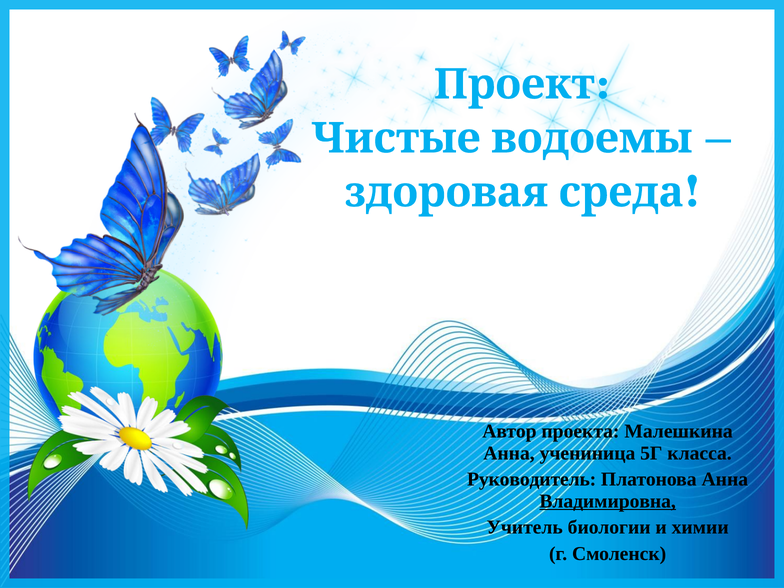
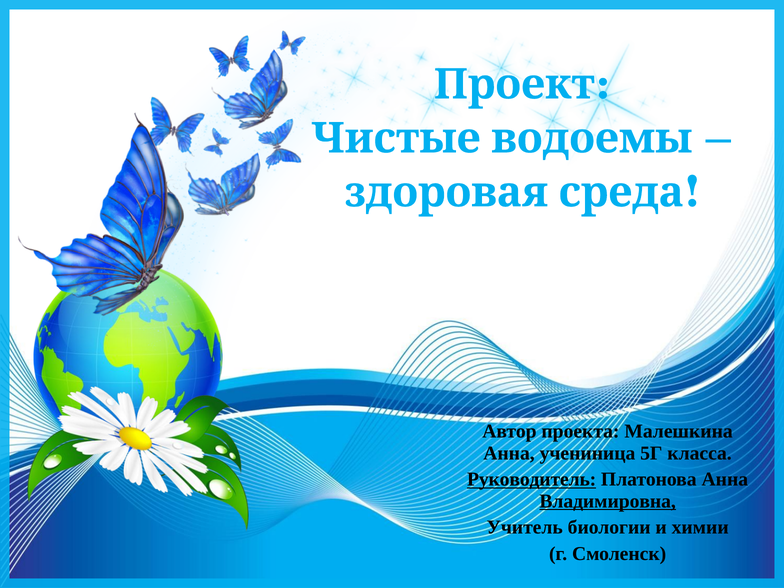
Руководитель underline: none -> present
